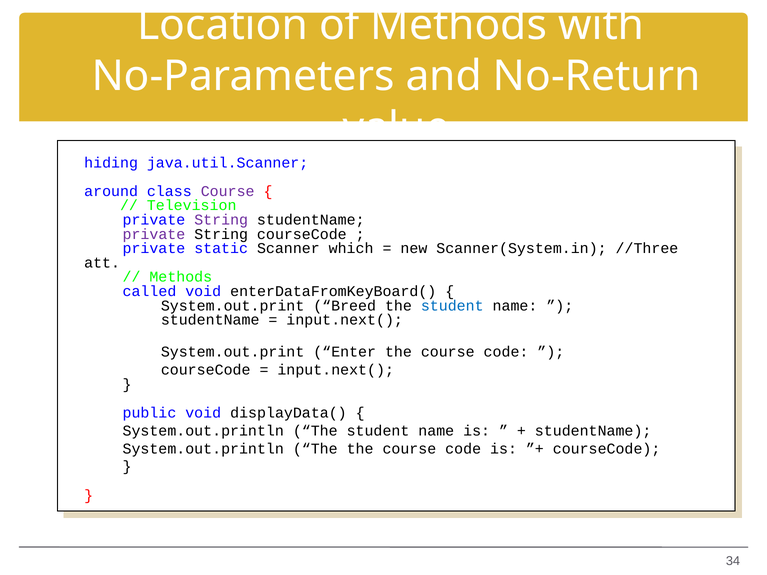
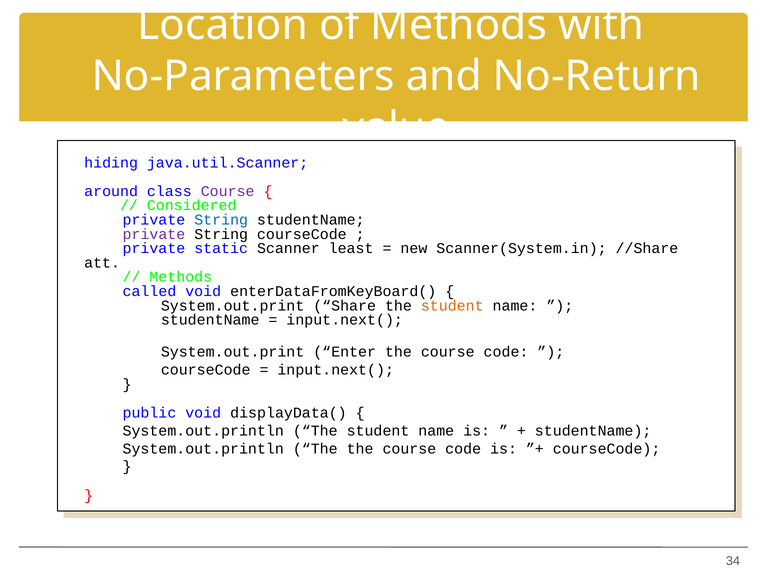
Television: Television -> Considered
String at (221, 220) colour: purple -> blue
which: which -> least
//Three: //Three -> //Share
Breed: Breed -> Share
student at (452, 306) colour: blue -> orange
